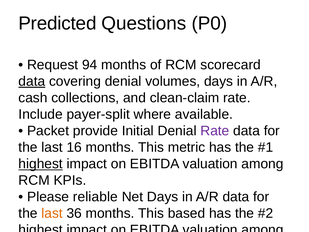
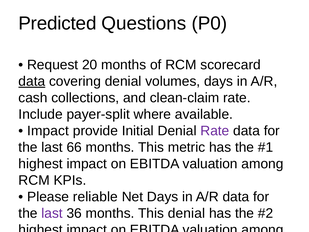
94: 94 -> 20
Packet at (48, 131): Packet -> Impact
16: 16 -> 66
highest at (41, 164) underline: present -> none
last at (52, 213) colour: orange -> purple
This based: based -> denial
